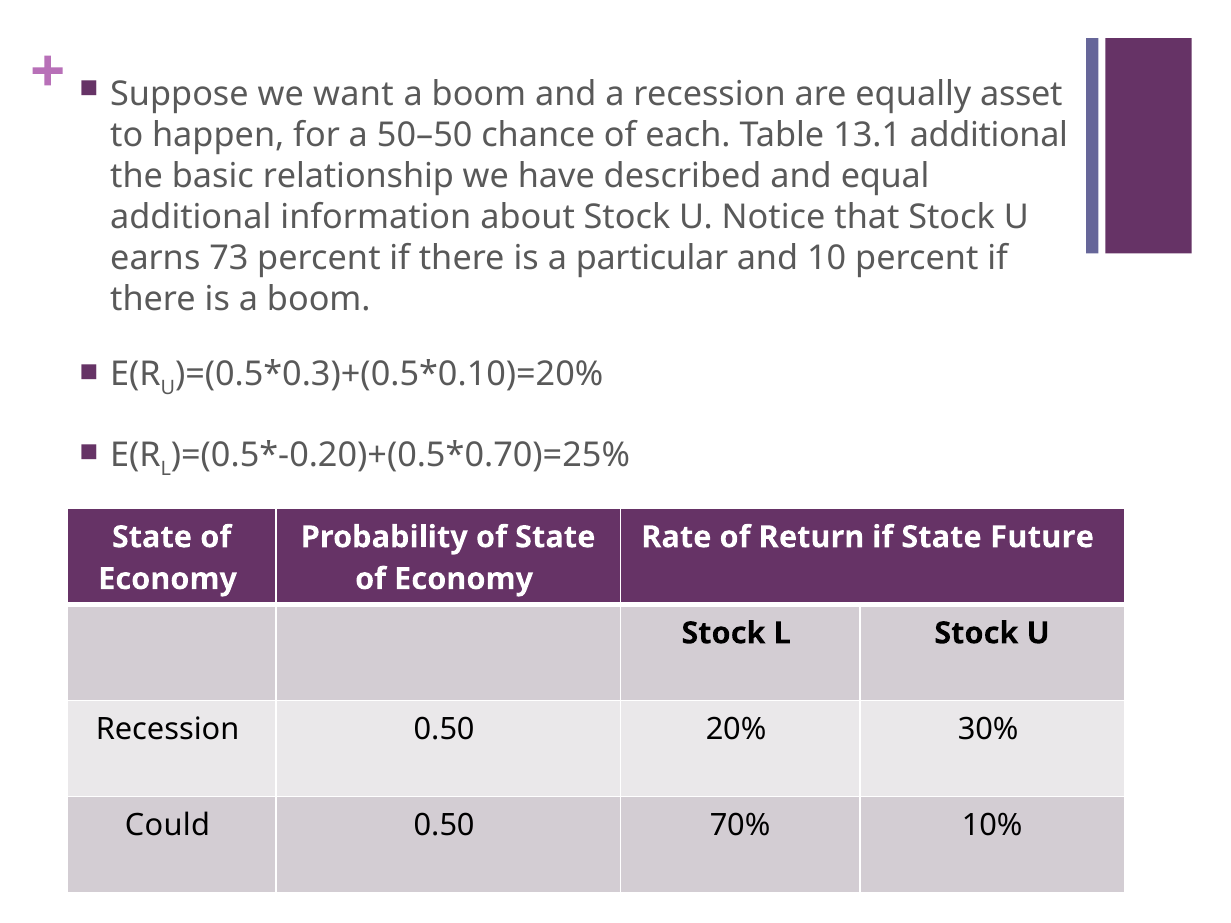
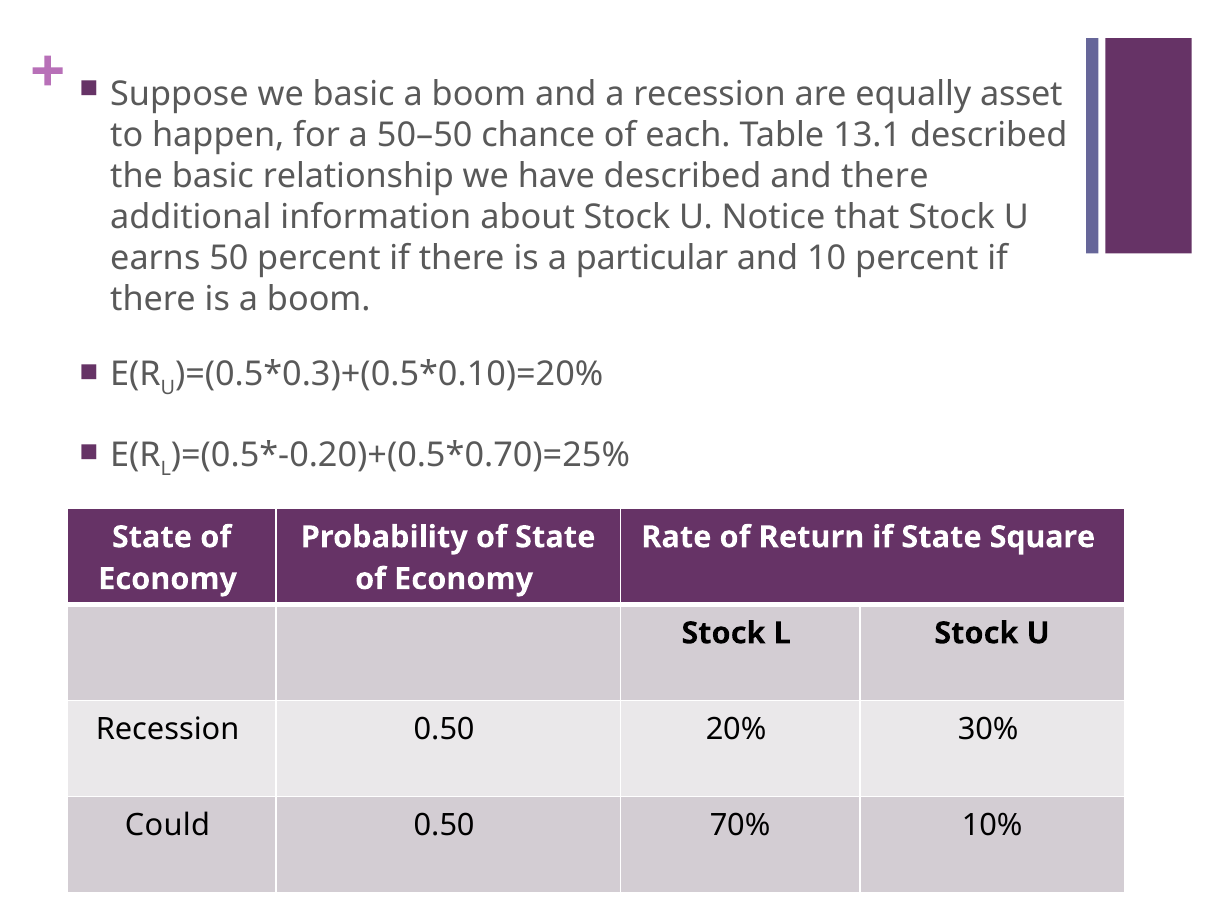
we want: want -> basic
13.1 additional: additional -> described
and equal: equal -> there
73: 73 -> 50
Future: Future -> Square
